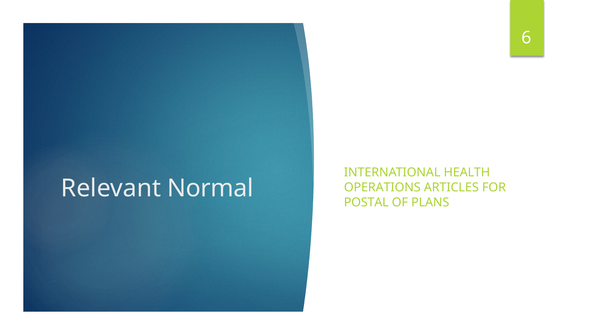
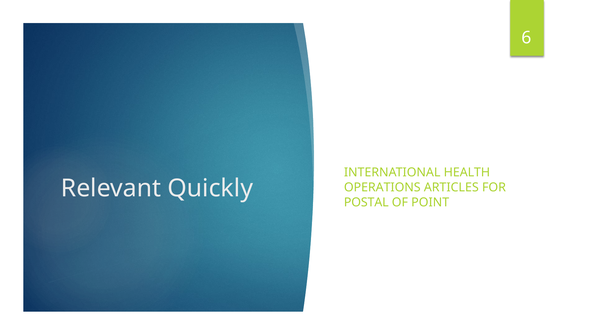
Normal: Normal -> Quickly
PLANS: PLANS -> POINT
